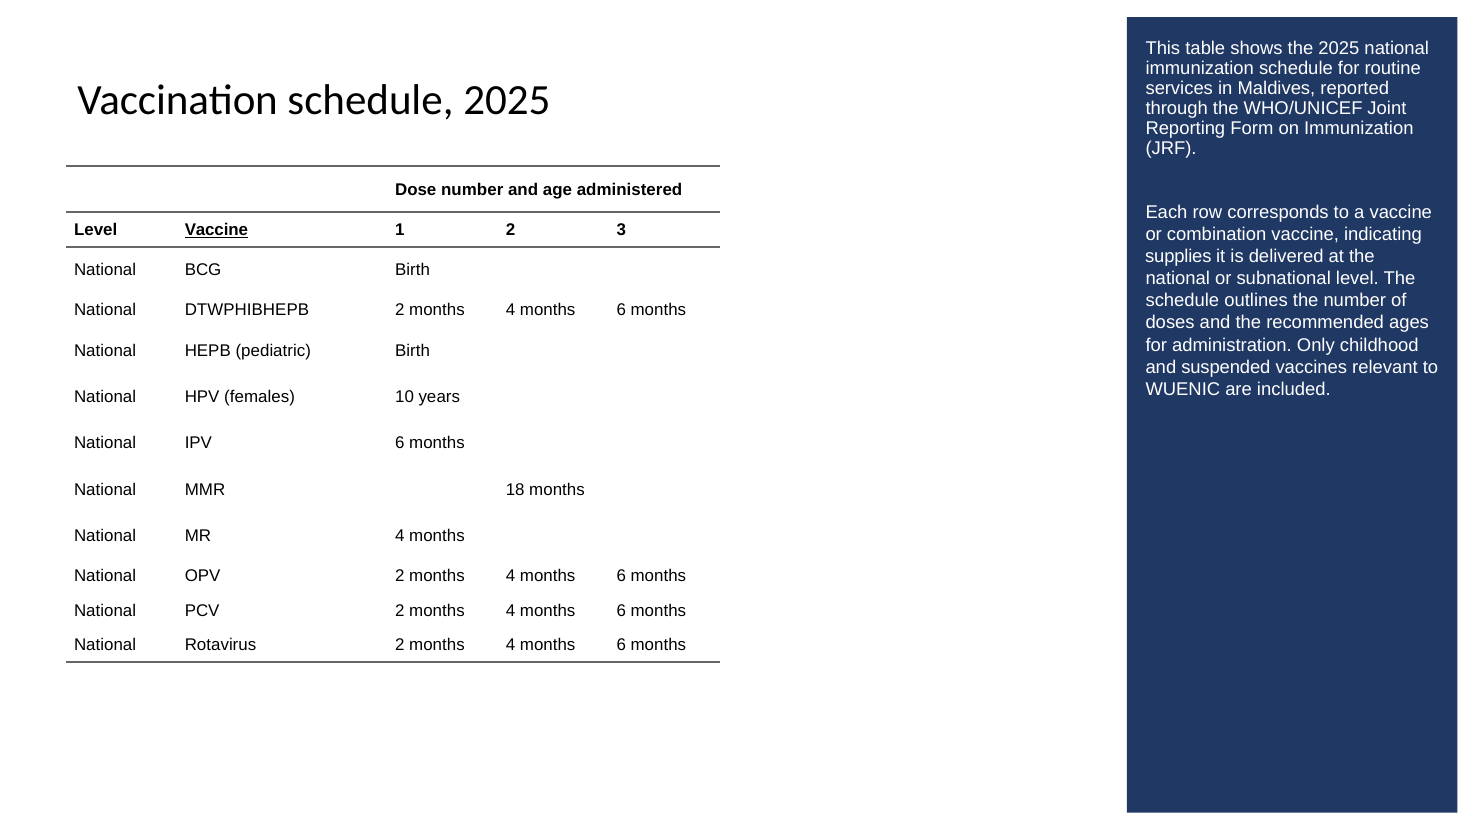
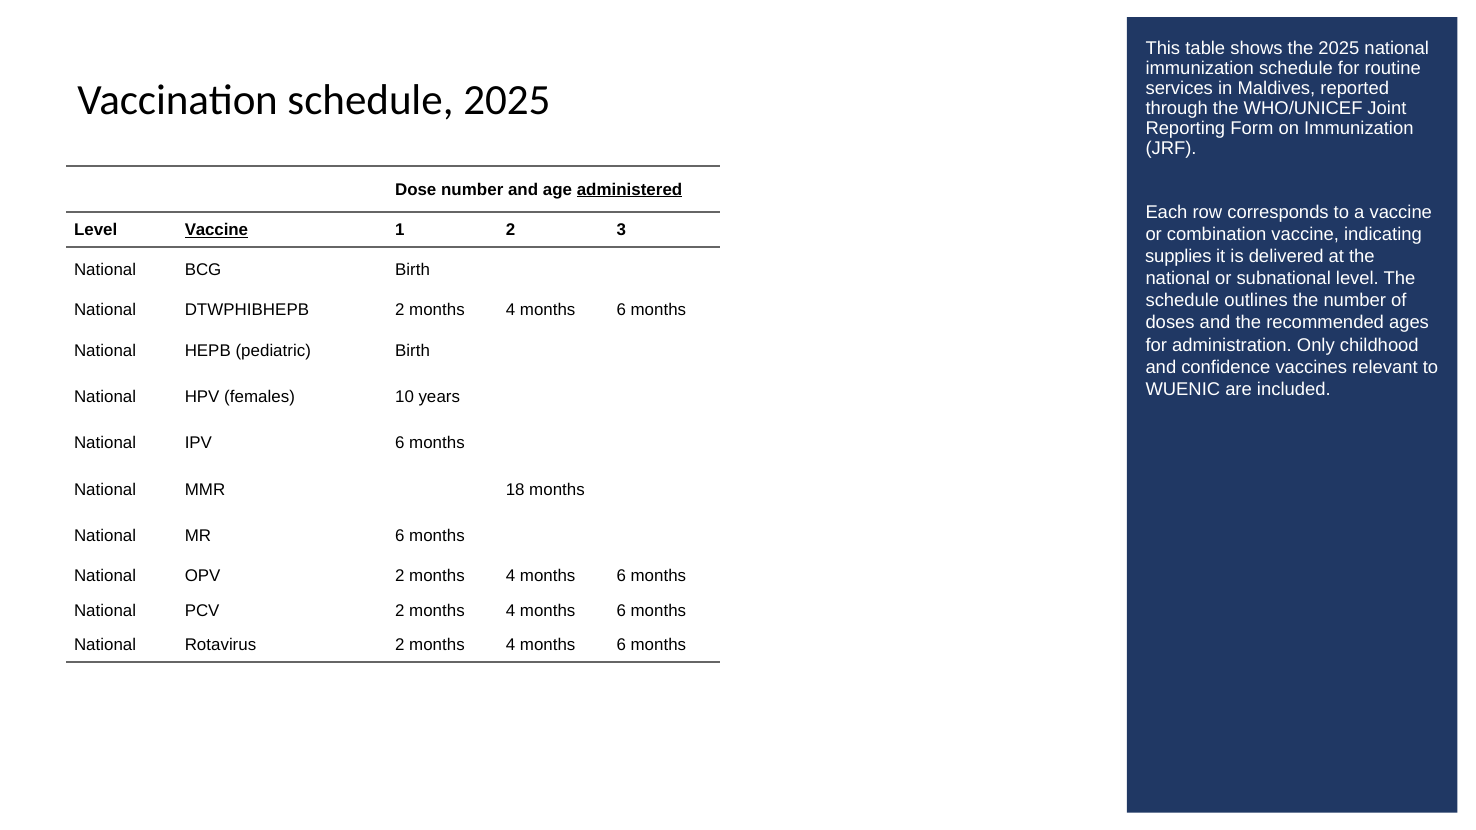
administered underline: none -> present
suspended: suspended -> confidence
MR 4: 4 -> 6
